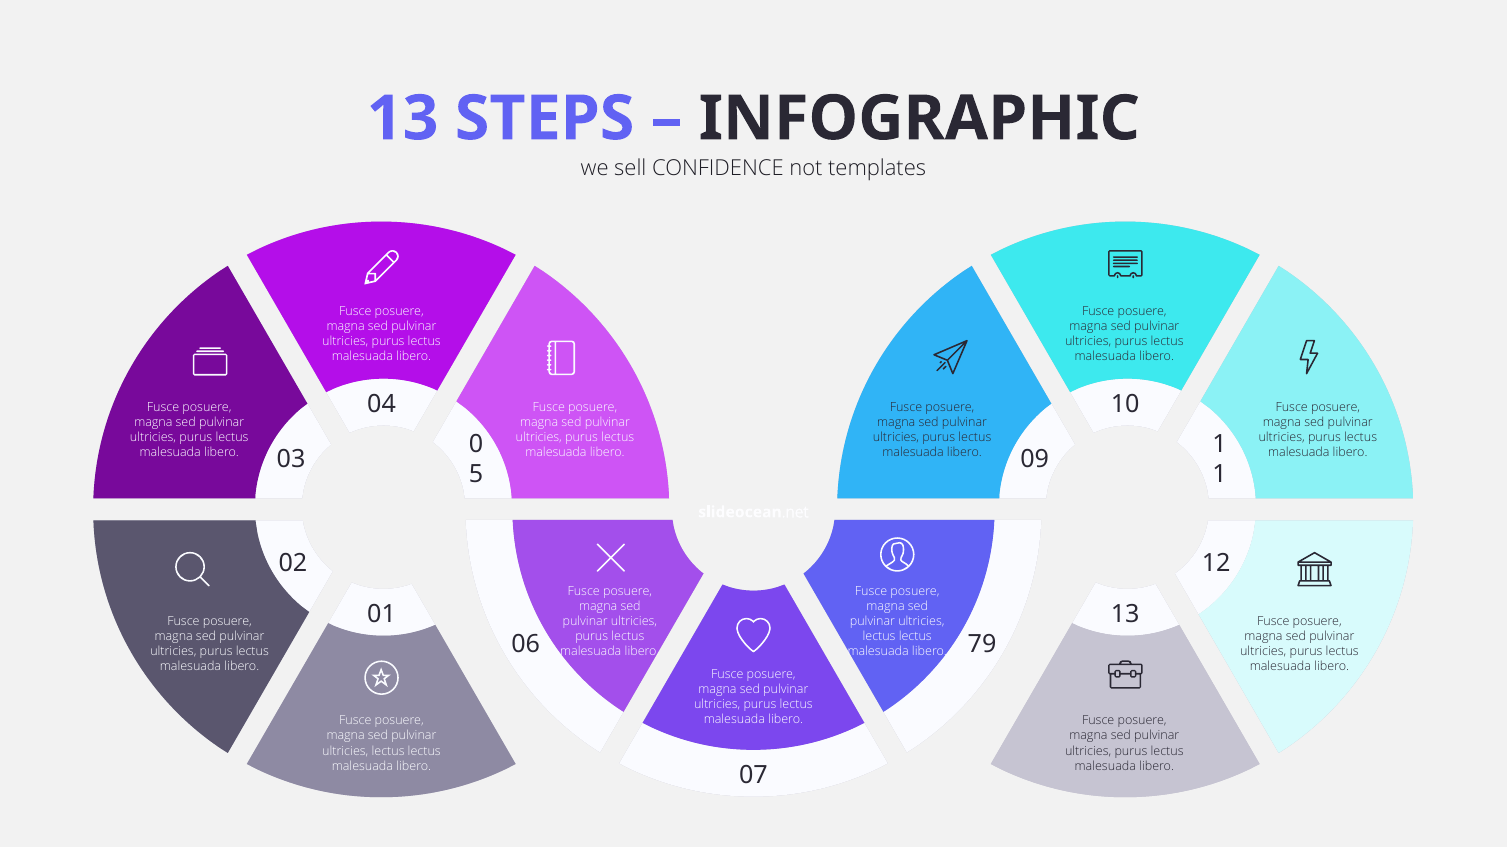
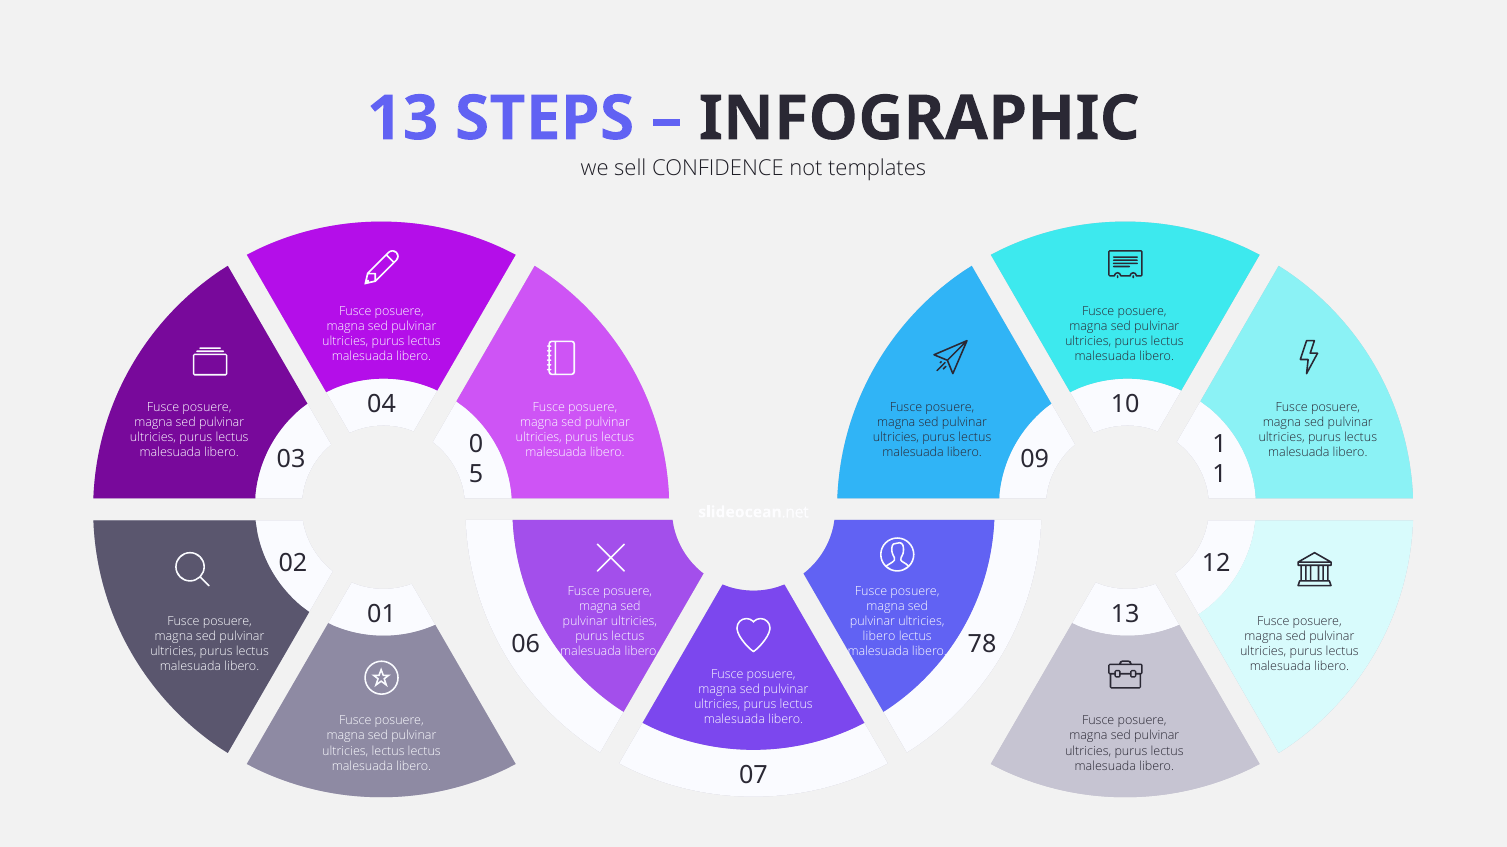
lectus at (879, 637): lectus -> libero
79: 79 -> 78
